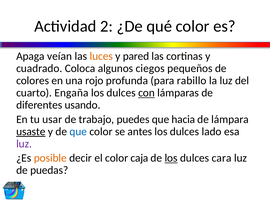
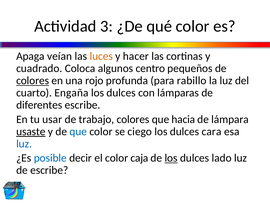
2: 2 -> 3
pared: pared -> hacer
ciegos: ciegos -> centro
colores at (33, 80) underline: none -> present
con underline: present -> none
diferentes usando: usando -> escribe
trabajo puedes: puedes -> colores
antes: antes -> ciego
lado: lado -> cara
luz at (24, 143) colour: purple -> blue
posible colour: orange -> blue
cara: cara -> lado
de puedas: puedas -> escribe
